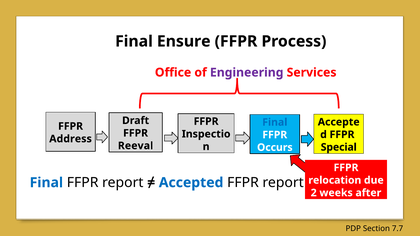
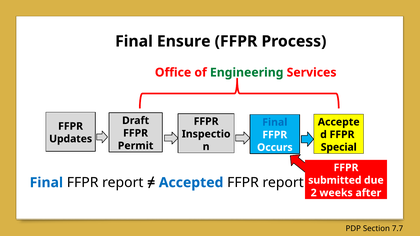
Engineering colour: purple -> green
Address: Address -> Updates
Reeval: Reeval -> Permit
relocation: relocation -> submitted
